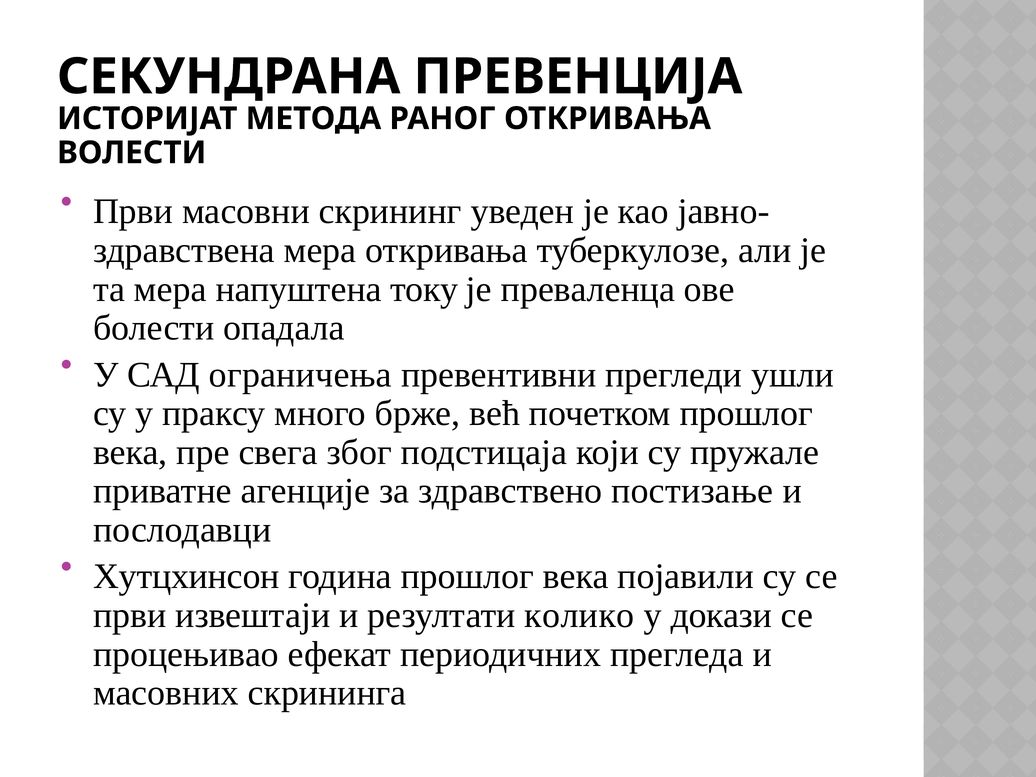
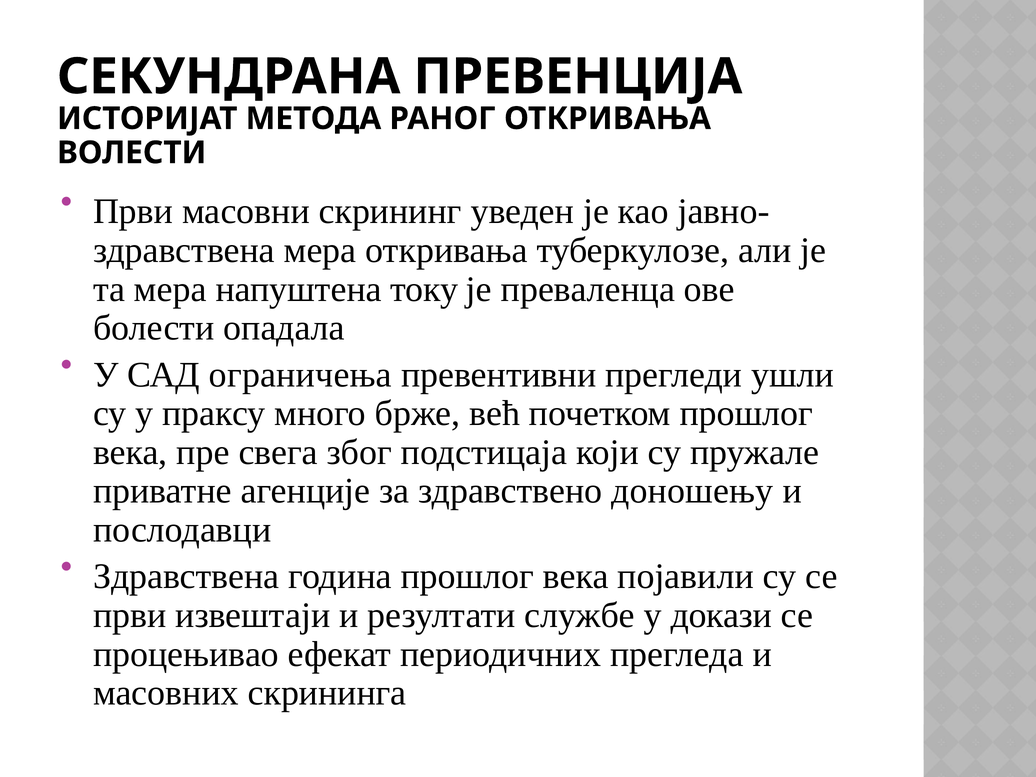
постизање: постизање -> доношењу
Хутцхинсон at (186, 577): Хутцхинсон -> Здравствена
колико: колико -> службе
